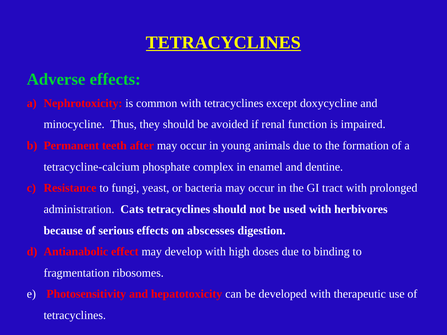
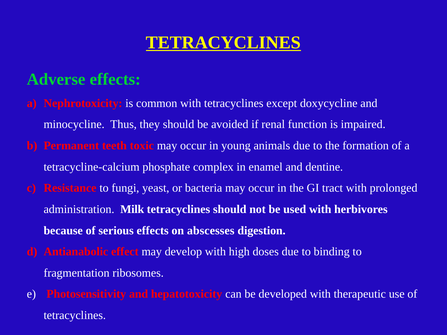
after: after -> toxic
Cats: Cats -> Milk
